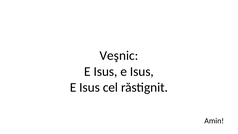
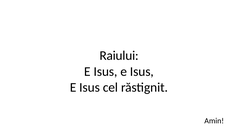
Veşnic: Veşnic -> Raiului
